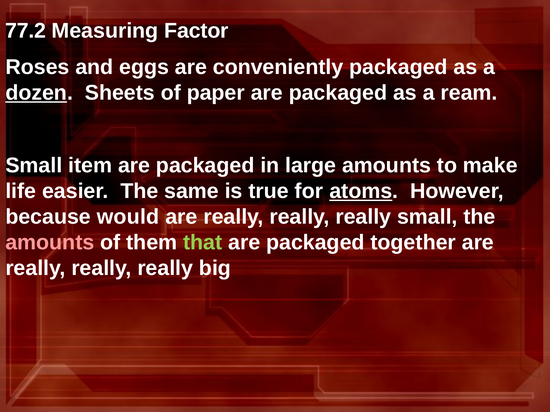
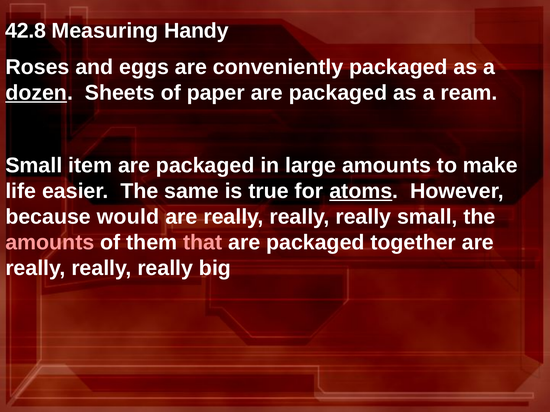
77.2: 77.2 -> 42.8
Factor: Factor -> Handy
that colour: light green -> pink
